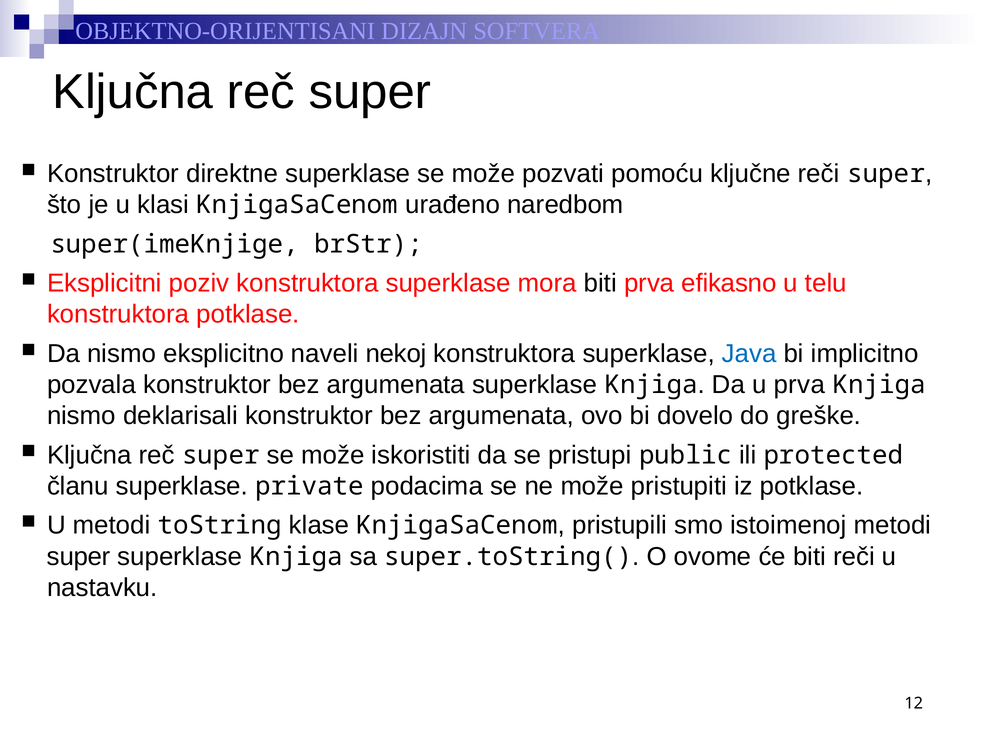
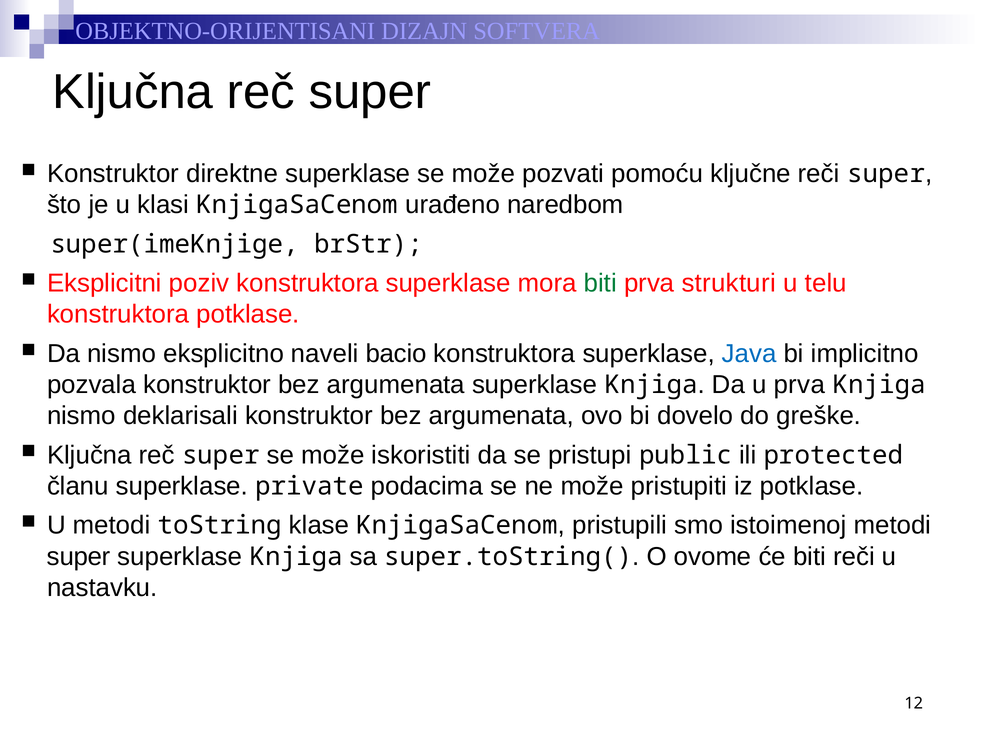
biti at (600, 284) colour: black -> green
efikasno: efikasno -> strukturi
nekoj: nekoj -> bacio
